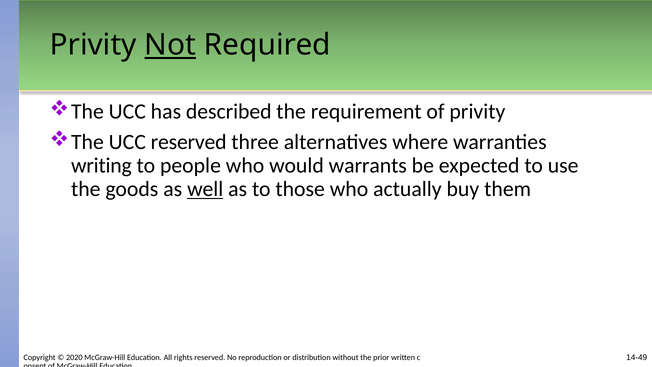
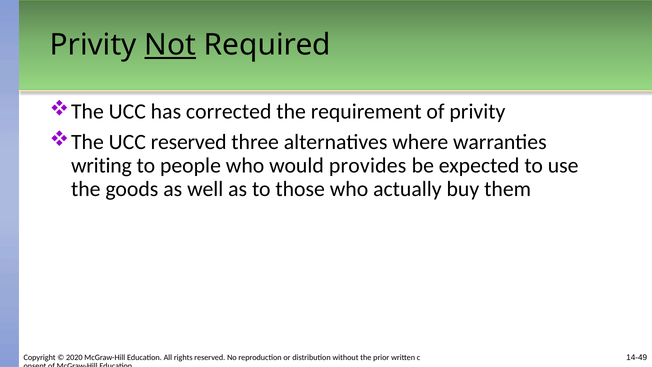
described: described -> corrected
warrants: warrants -> provides
well underline: present -> none
